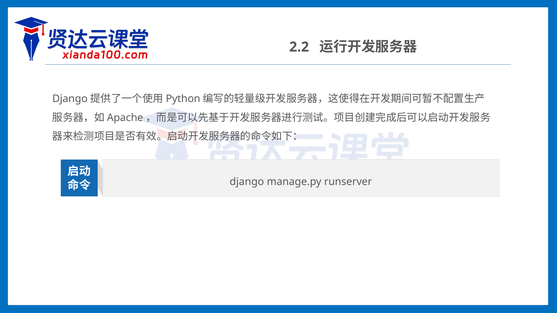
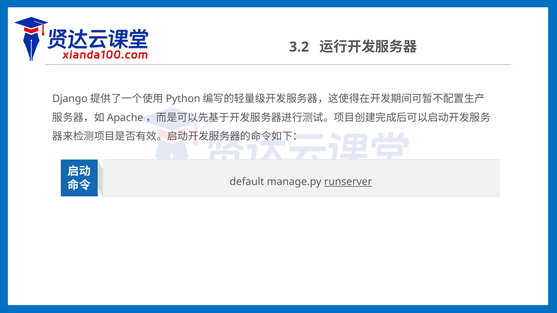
2.2: 2.2 -> 3.2
django: django -> default
runserver underline: none -> present
